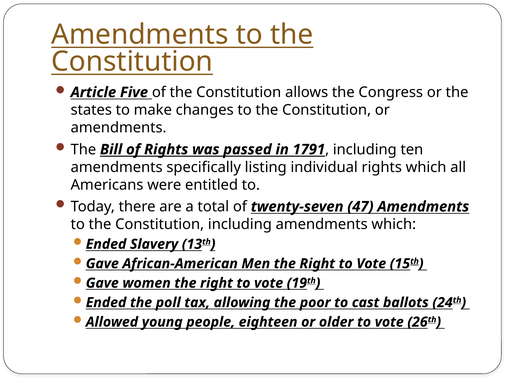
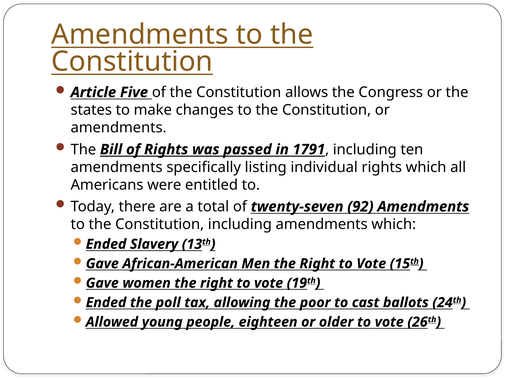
47: 47 -> 92
